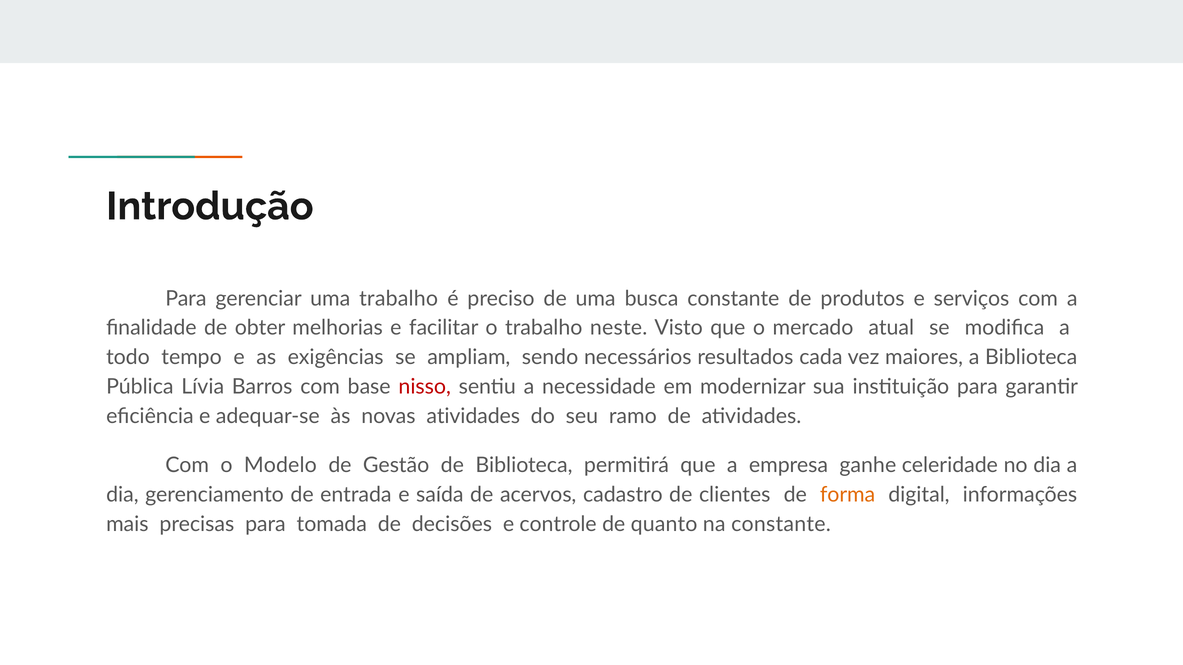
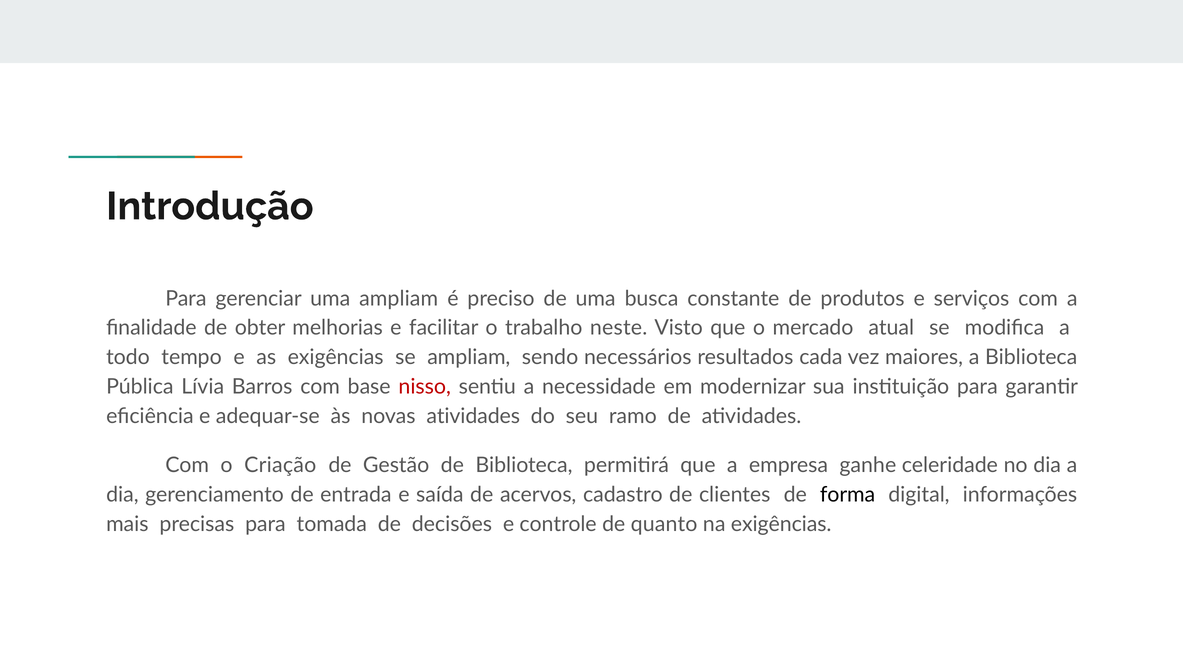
uma trabalho: trabalho -> ampliam
Modelo: Modelo -> Criação
forma colour: orange -> black
na constante: constante -> exigências
